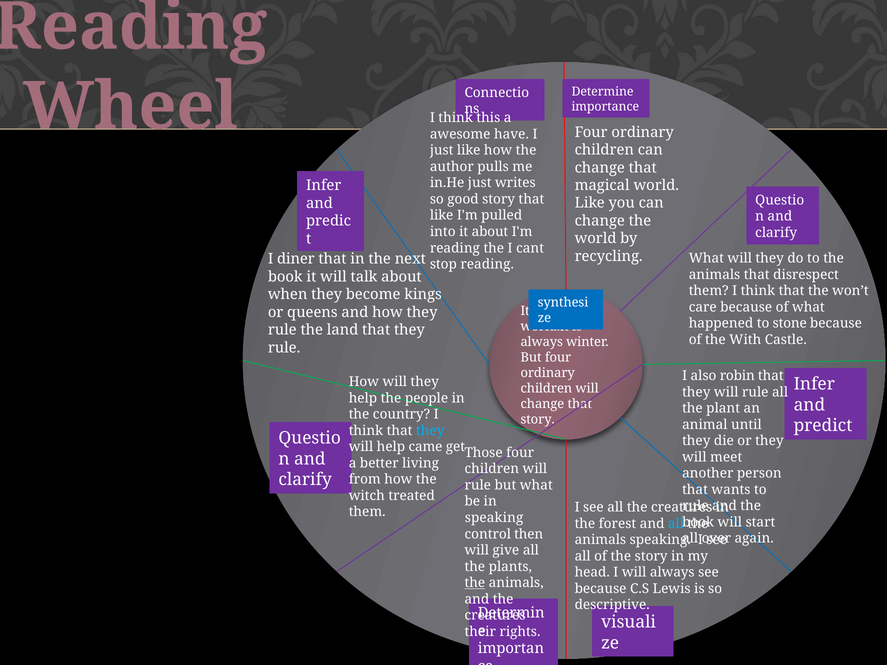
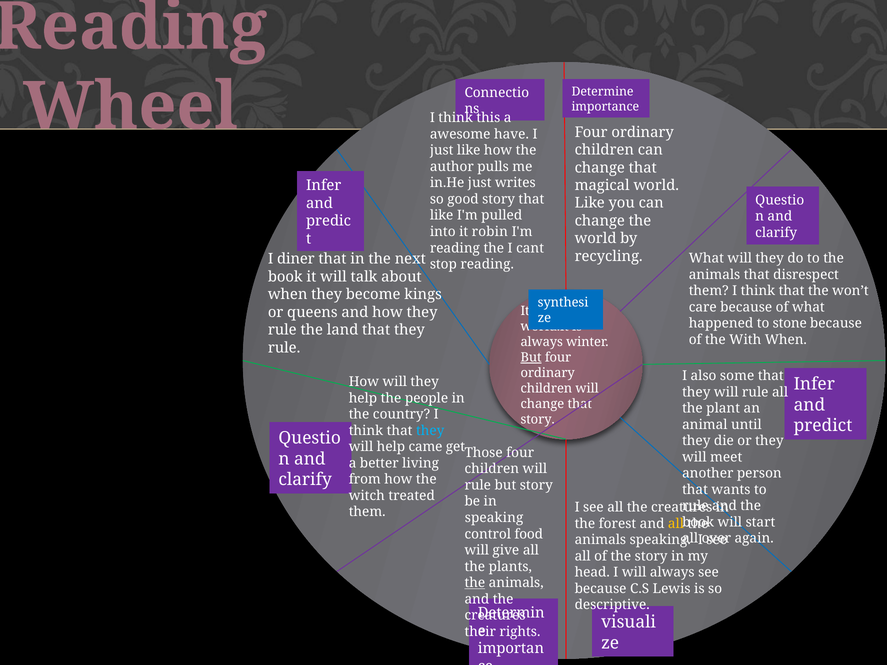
it about: about -> robin
With Castle: Castle -> When
But at (531, 358) underline: none -> present
robin: robin -> some
but what: what -> story
all at (676, 524) colour: light blue -> yellow
then: then -> food
